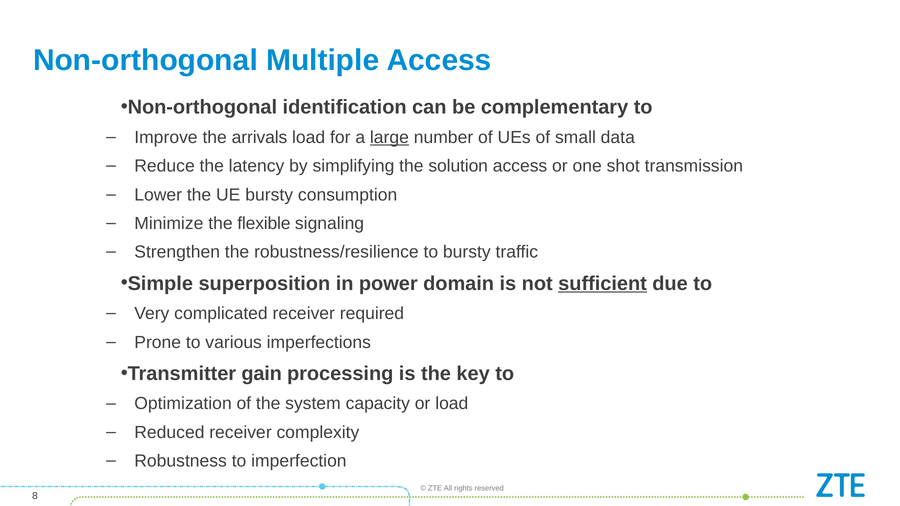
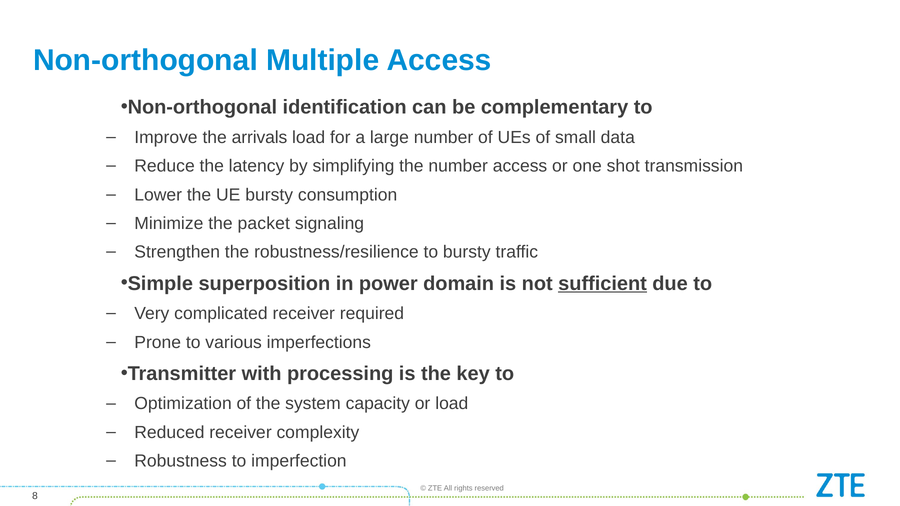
large underline: present -> none
the solution: solution -> number
flexible: flexible -> packet
gain: gain -> with
